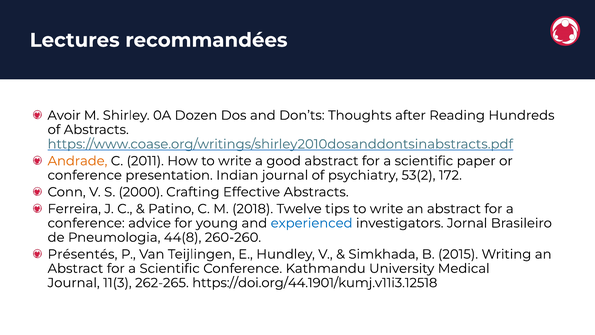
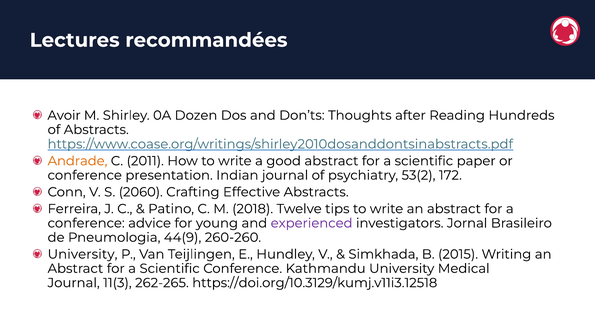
2000: 2000 -> 2060
experienced colour: blue -> purple
44(8: 44(8 -> 44(9
Présentés at (82, 254): Présentés -> University
https://doi.org/44.1901/kumj.v11i3.12518: https://doi.org/44.1901/kumj.v11i3.12518 -> https://doi.org/10.3129/kumj.v11i3.12518
